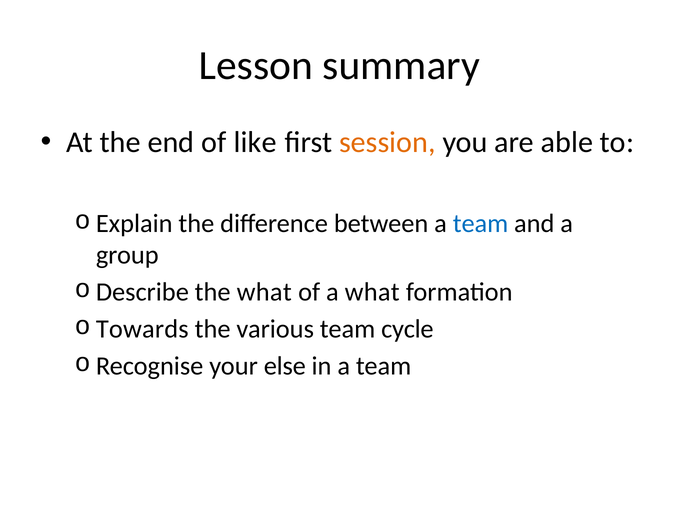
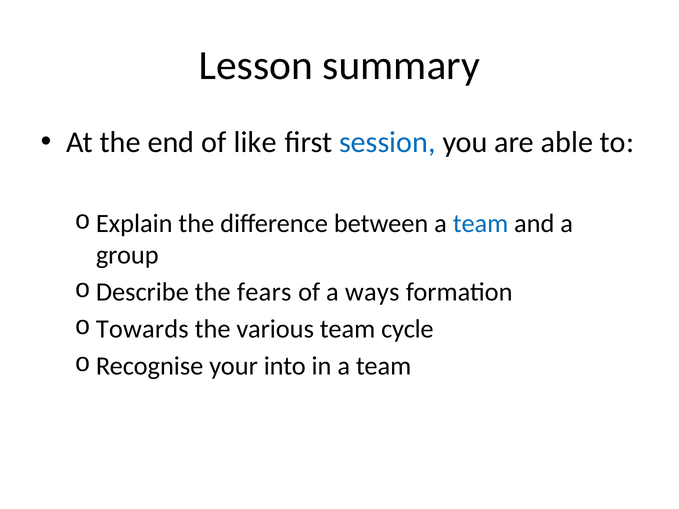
session colour: orange -> blue
the what: what -> fears
a what: what -> ways
else: else -> into
